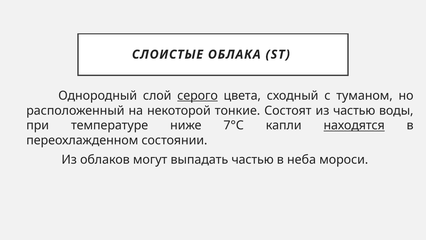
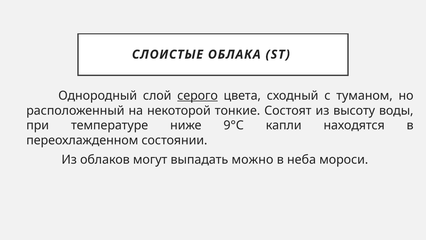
из частью: частью -> высоту
7°С: 7°С -> 9°С
находятся underline: present -> none
выпадать частью: частью -> можно
